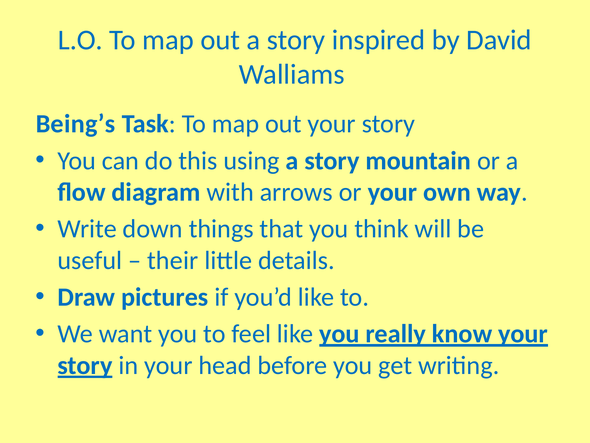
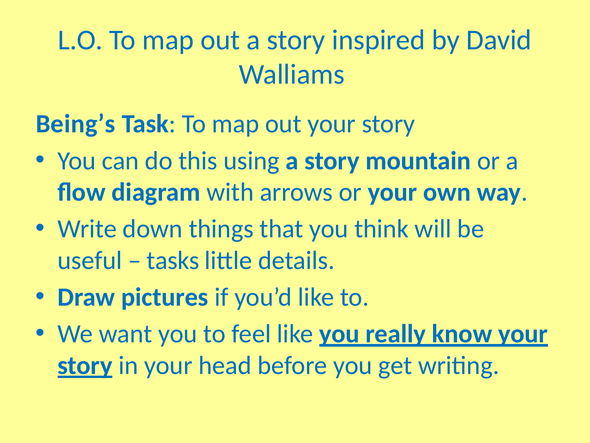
their: their -> tasks
